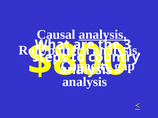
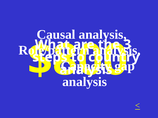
analysis at (103, 35) underline: present -> none
